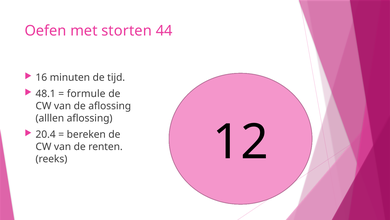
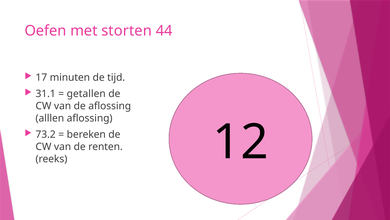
16: 16 -> 17
48.1: 48.1 -> 31.1
formule: formule -> getallen
20.4: 20.4 -> 73.2
